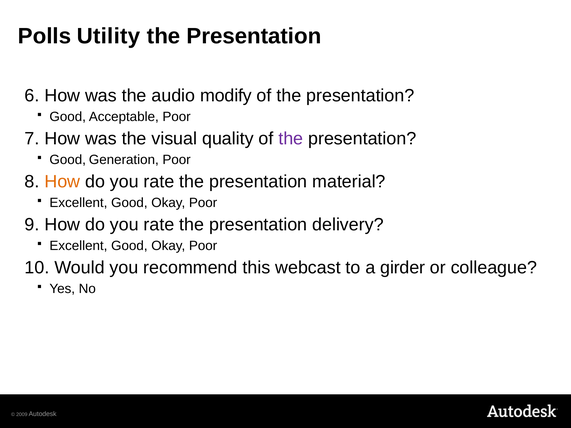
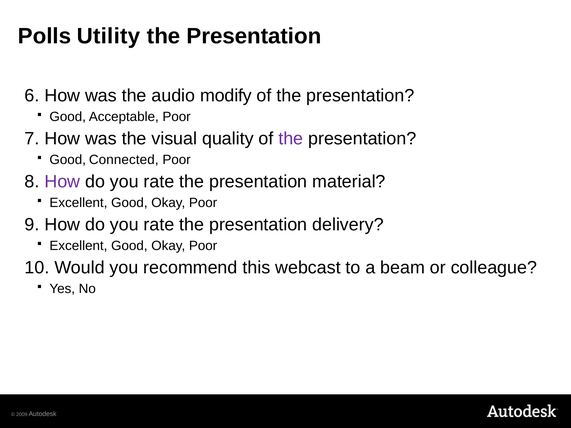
Generation: Generation -> Connected
How at (62, 182) colour: orange -> purple
girder: girder -> beam
